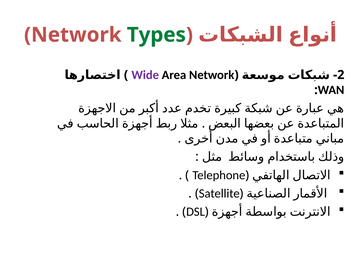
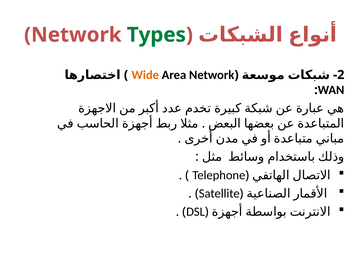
Wide colour: purple -> orange
